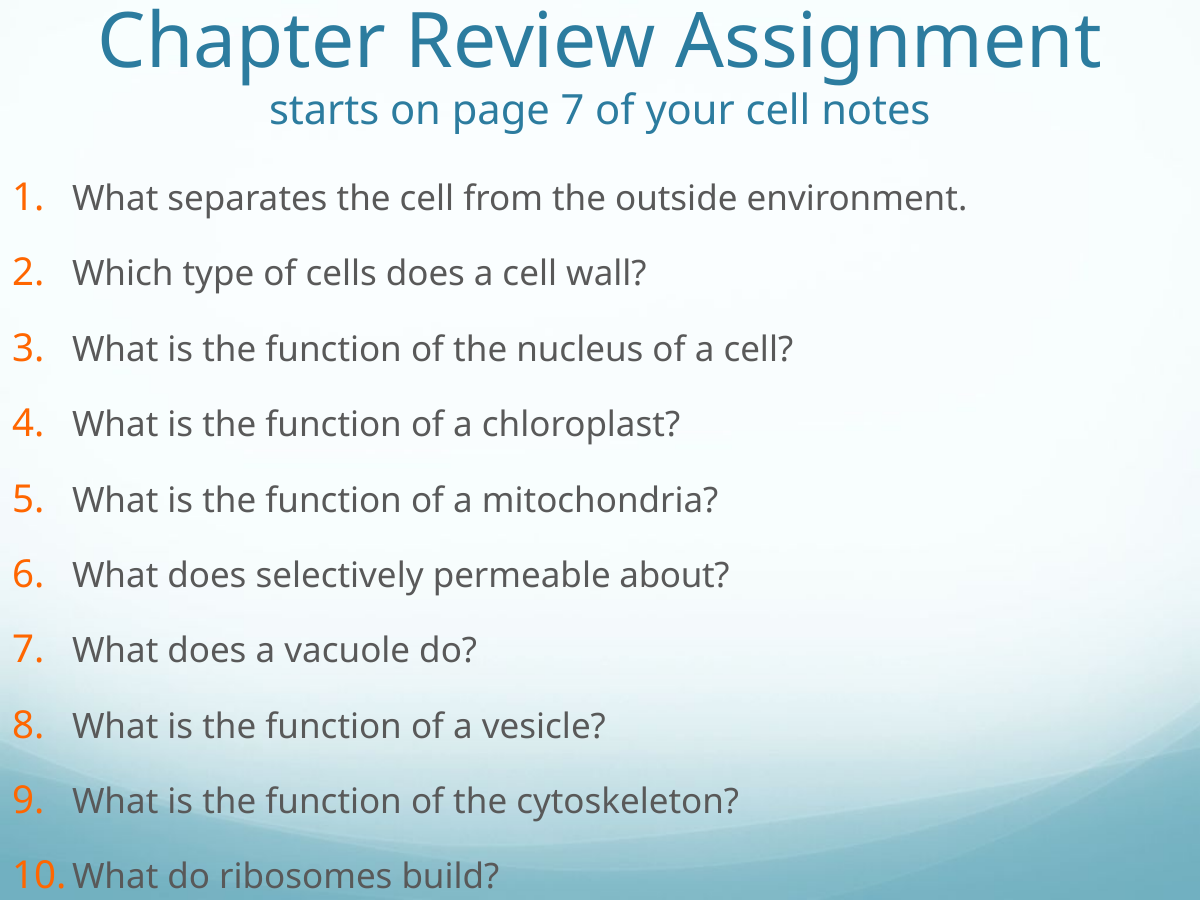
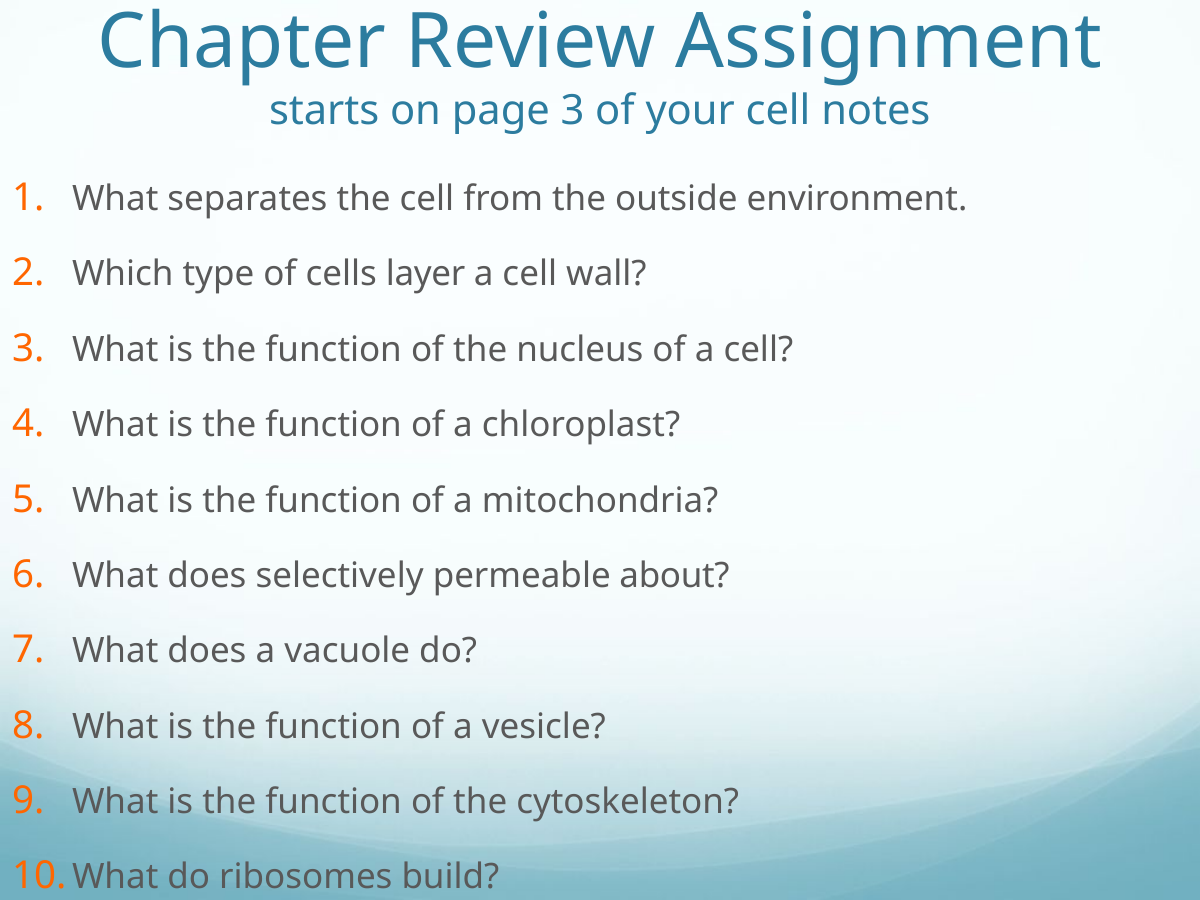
page 7: 7 -> 3
cells does: does -> layer
